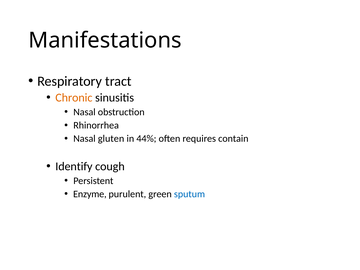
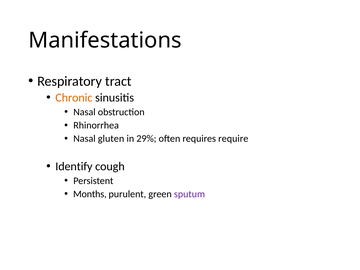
44%: 44% -> 29%
contain: contain -> require
Enzyme: Enzyme -> Months
sputum colour: blue -> purple
